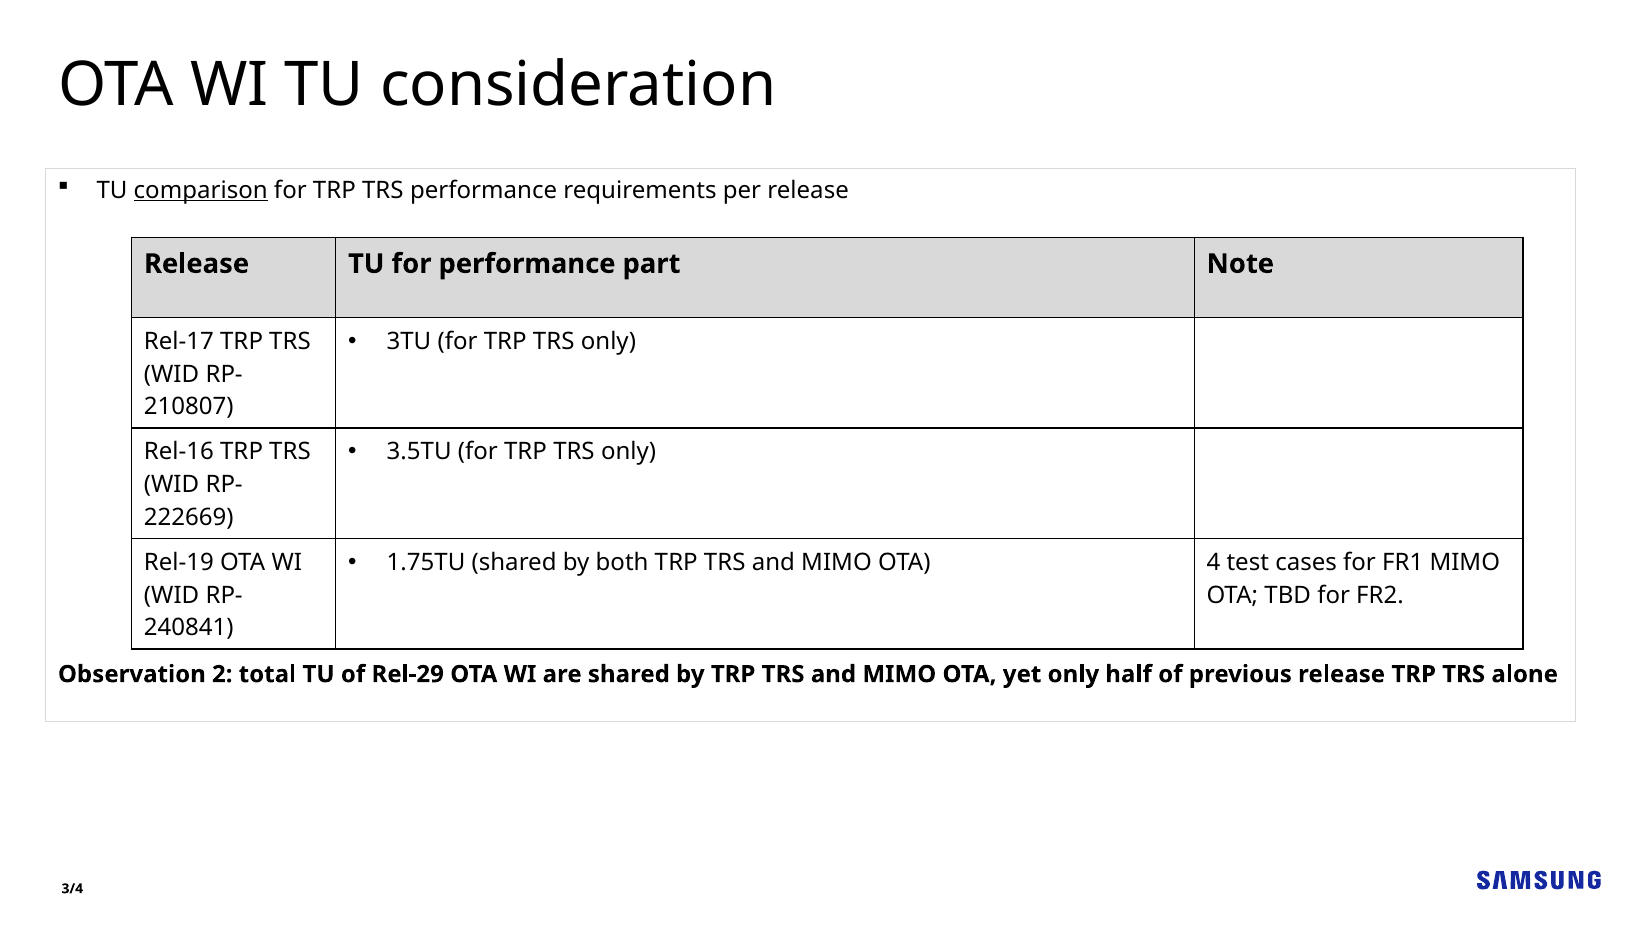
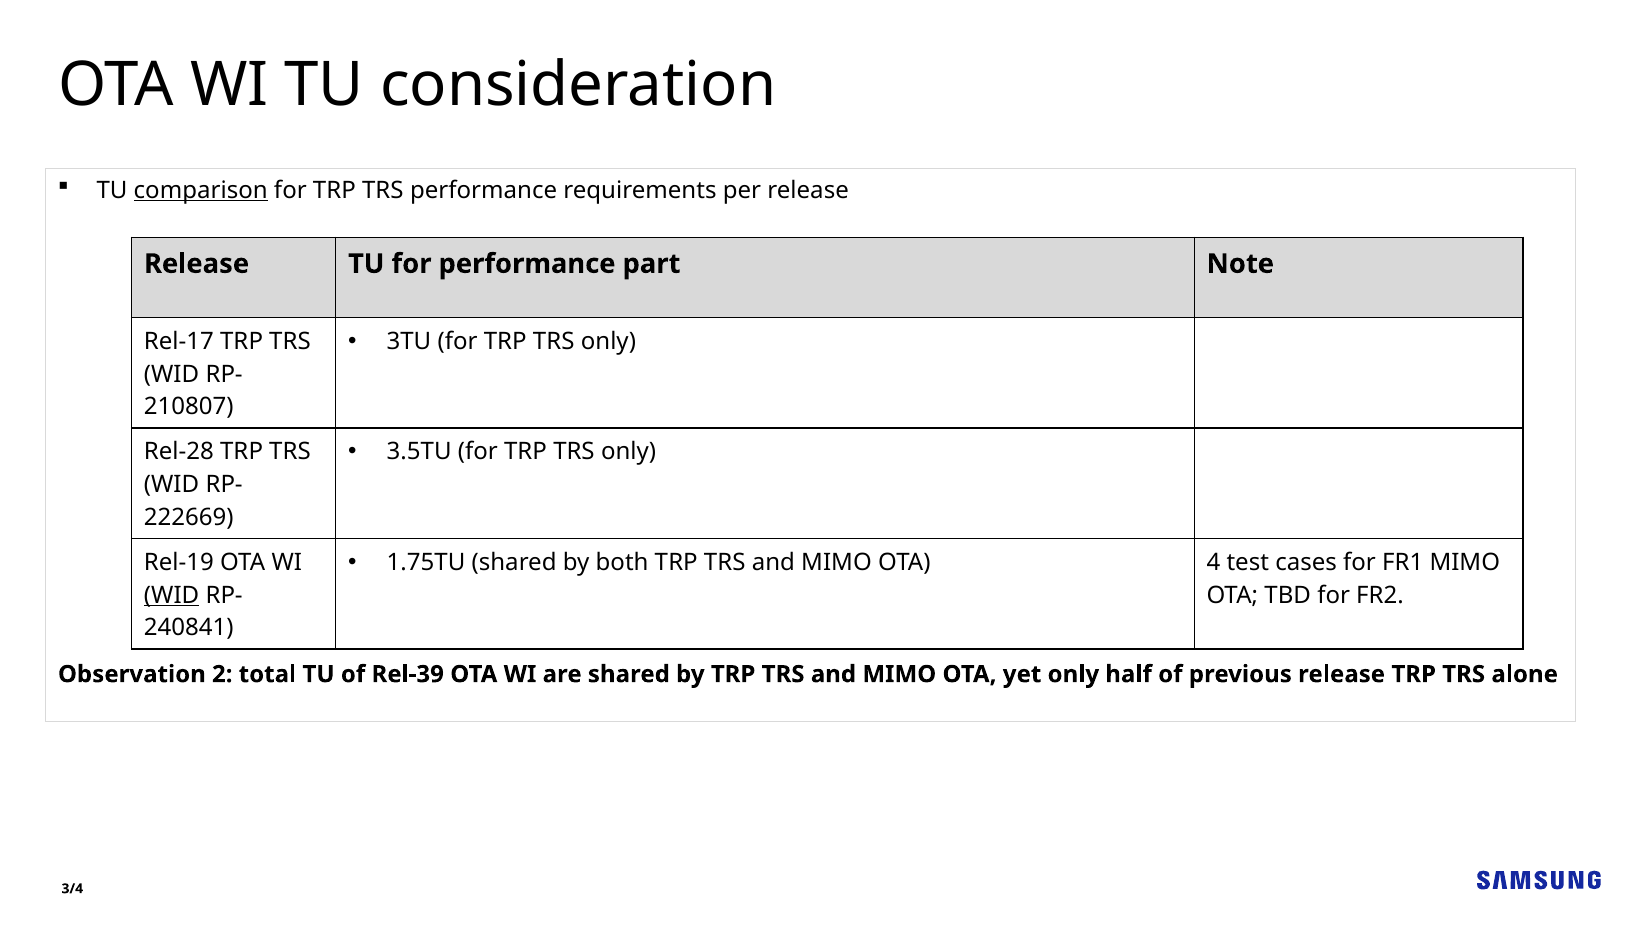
Rel-16: Rel-16 -> Rel-28
WID at (172, 595) underline: none -> present
Rel-29: Rel-29 -> Rel-39
